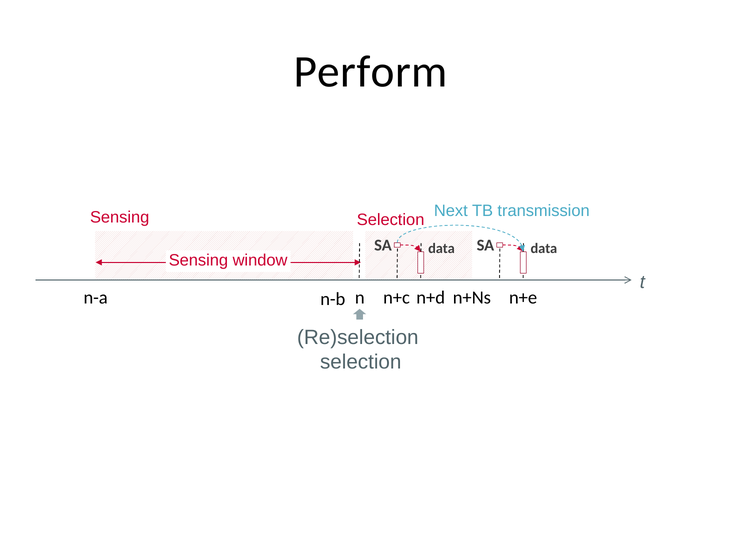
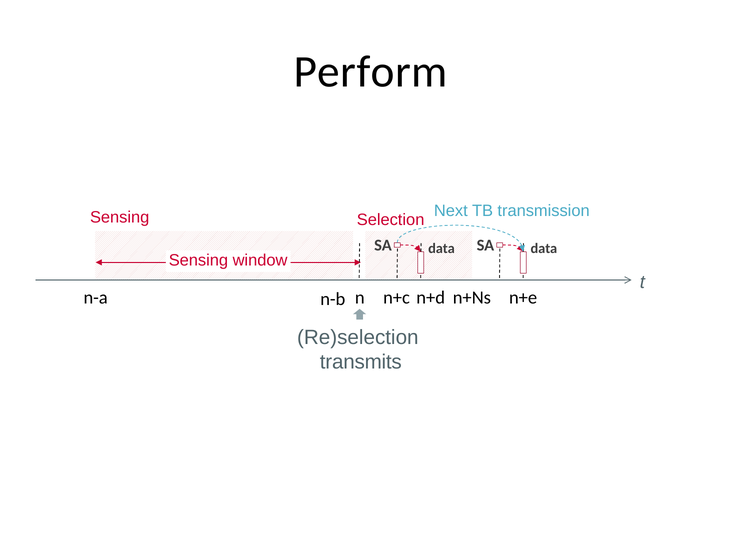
selection at (361, 362): selection -> transmits
